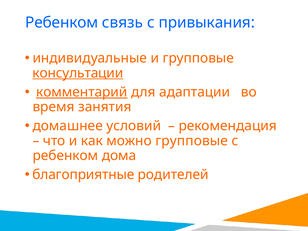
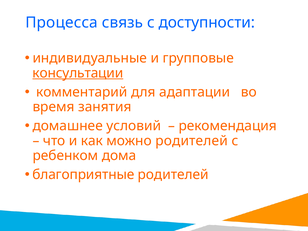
Ребенком at (62, 22): Ребенком -> Процесса
привыкания: привыкания -> доступности
комментарий underline: present -> none
можно групповые: групповые -> родителей
